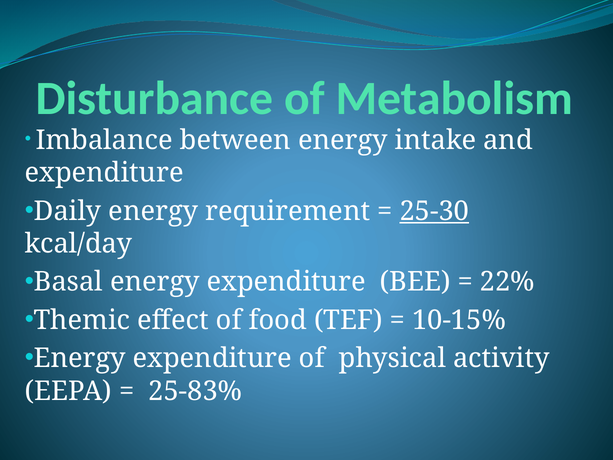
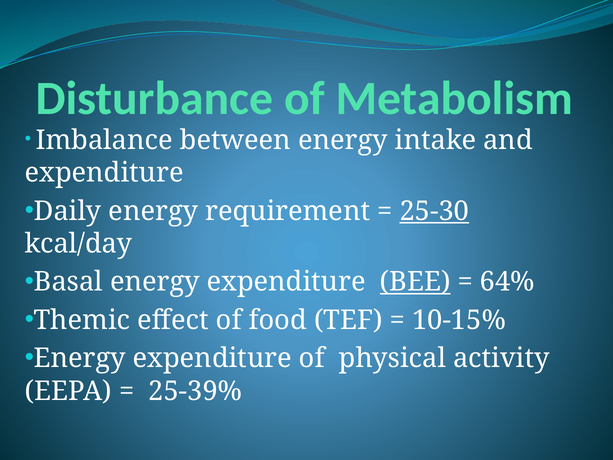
BEE underline: none -> present
22%: 22% -> 64%
25-83%: 25-83% -> 25-39%
